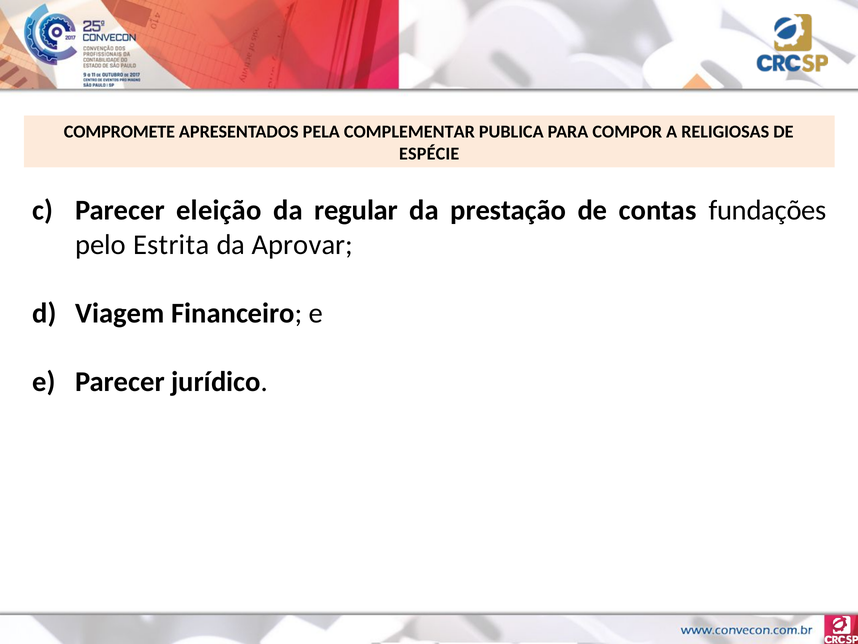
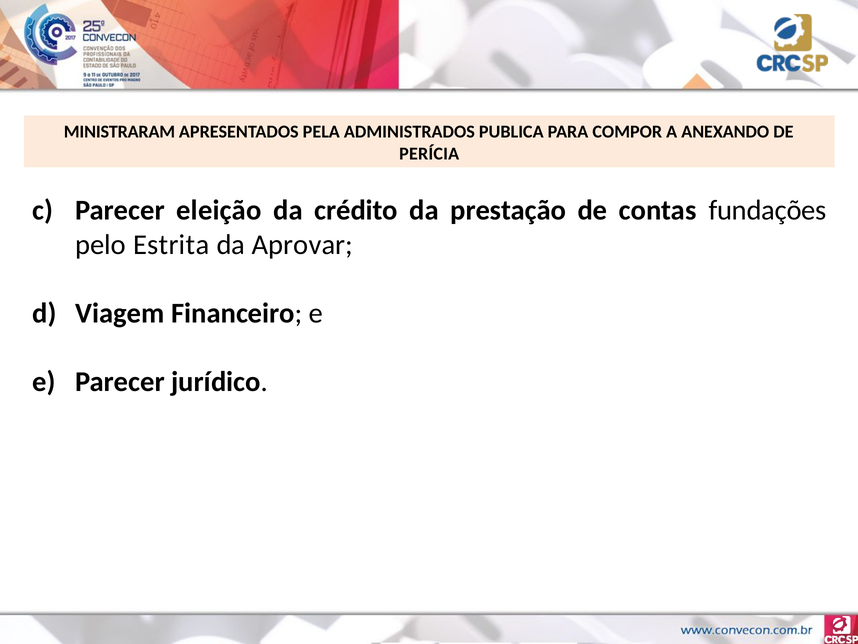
COMPROMETE: COMPROMETE -> MINISTRARAM
COMPLEMENTAR: COMPLEMENTAR -> ADMINISTRADOS
RELIGIOSAS: RELIGIOSAS -> ANEXANDO
ESPÉCIE: ESPÉCIE -> PERÍCIA
regular: regular -> crédito
